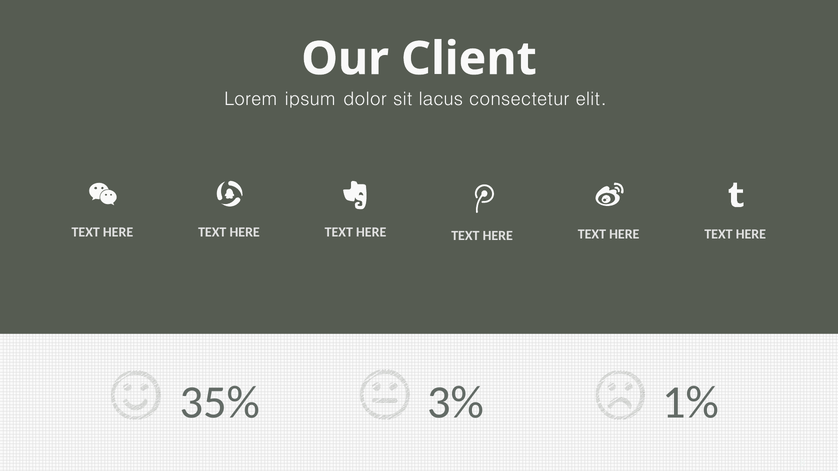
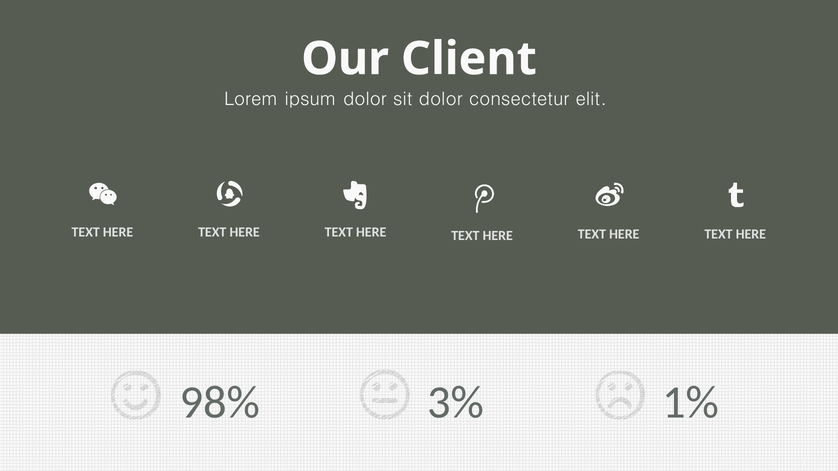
sit lacus: lacus -> dolor
35%: 35% -> 98%
